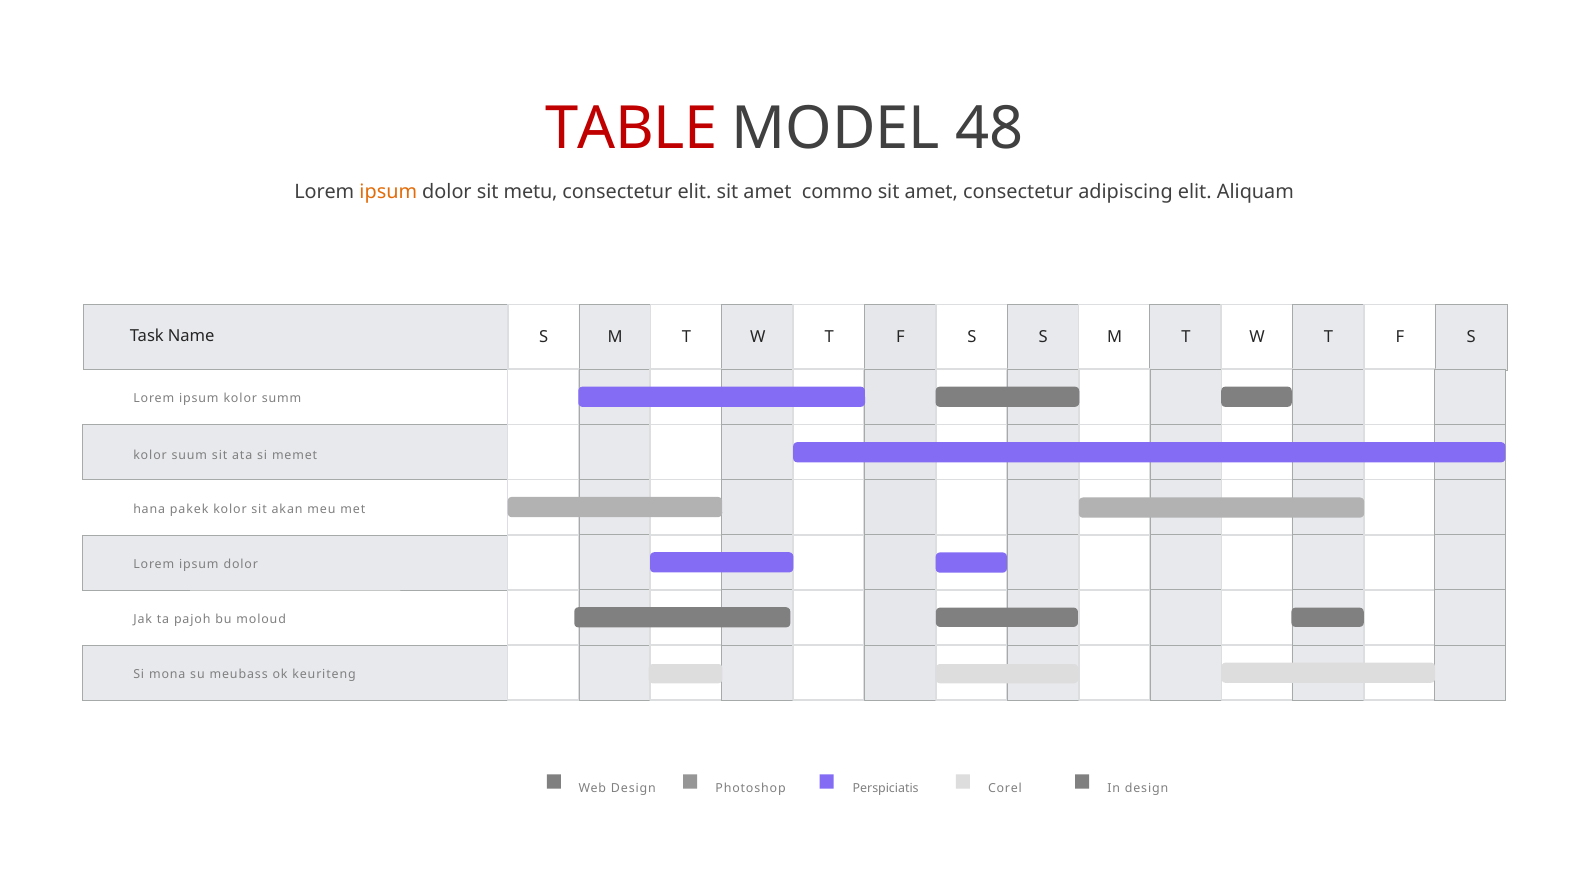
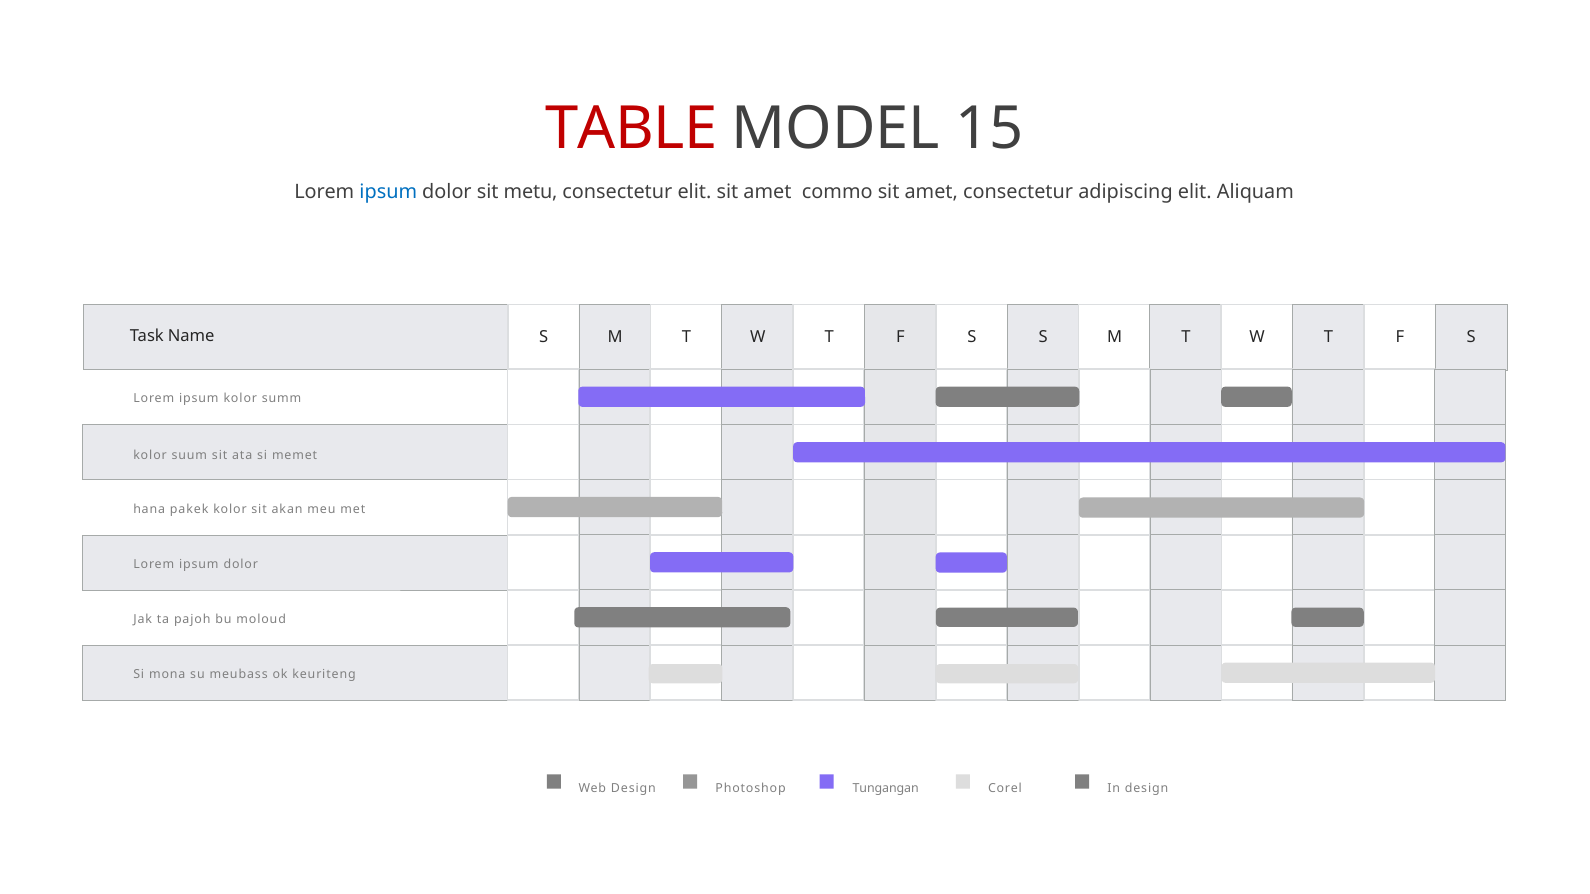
48: 48 -> 15
ipsum at (388, 192) colour: orange -> blue
Perspiciatis: Perspiciatis -> Tungangan
